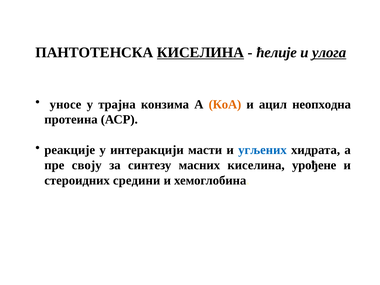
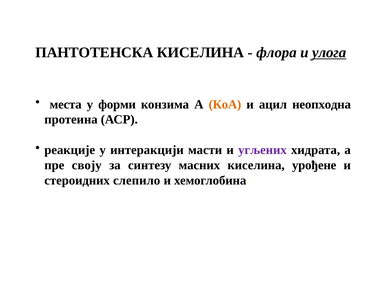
КИСЕЛИНА at (201, 53) underline: present -> none
ћелије: ћелије -> флора
уносе: уносе -> места
трајна: трајна -> форми
угљених colour: blue -> purple
средини: средини -> слепило
